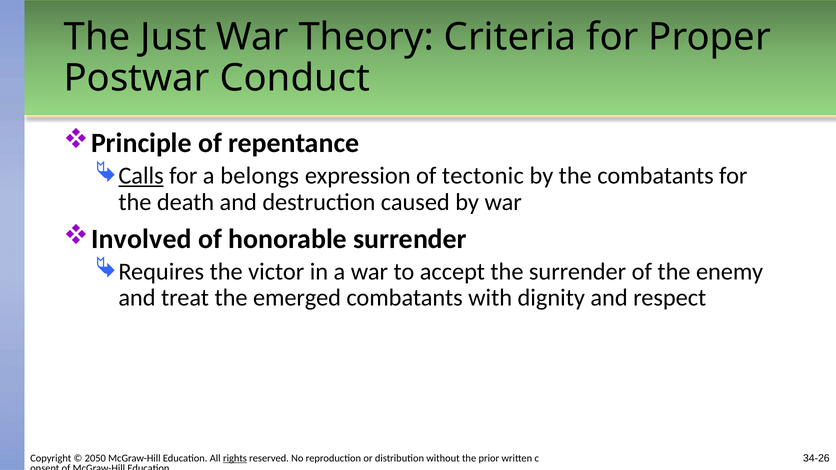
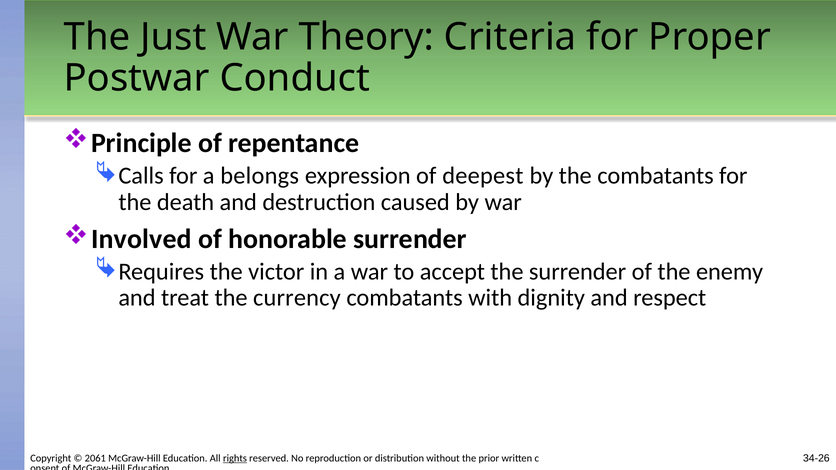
Calls underline: present -> none
tectonic: tectonic -> deepest
emerged: emerged -> currency
2050: 2050 -> 2061
